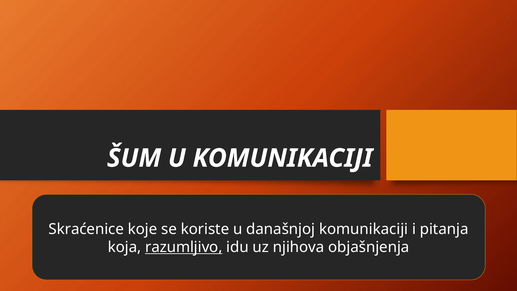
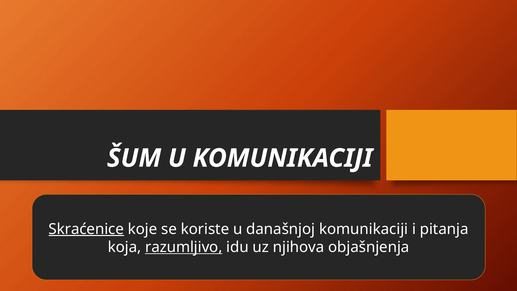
Skraćenice underline: none -> present
